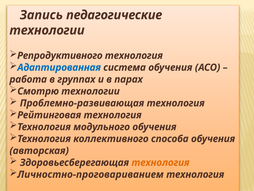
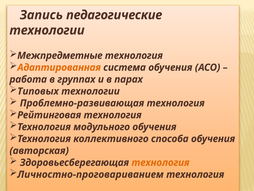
Репродуктивного: Репродуктивного -> Межпредметные
Адаптированная colour: blue -> orange
Смотрю: Смотрю -> Типовых
